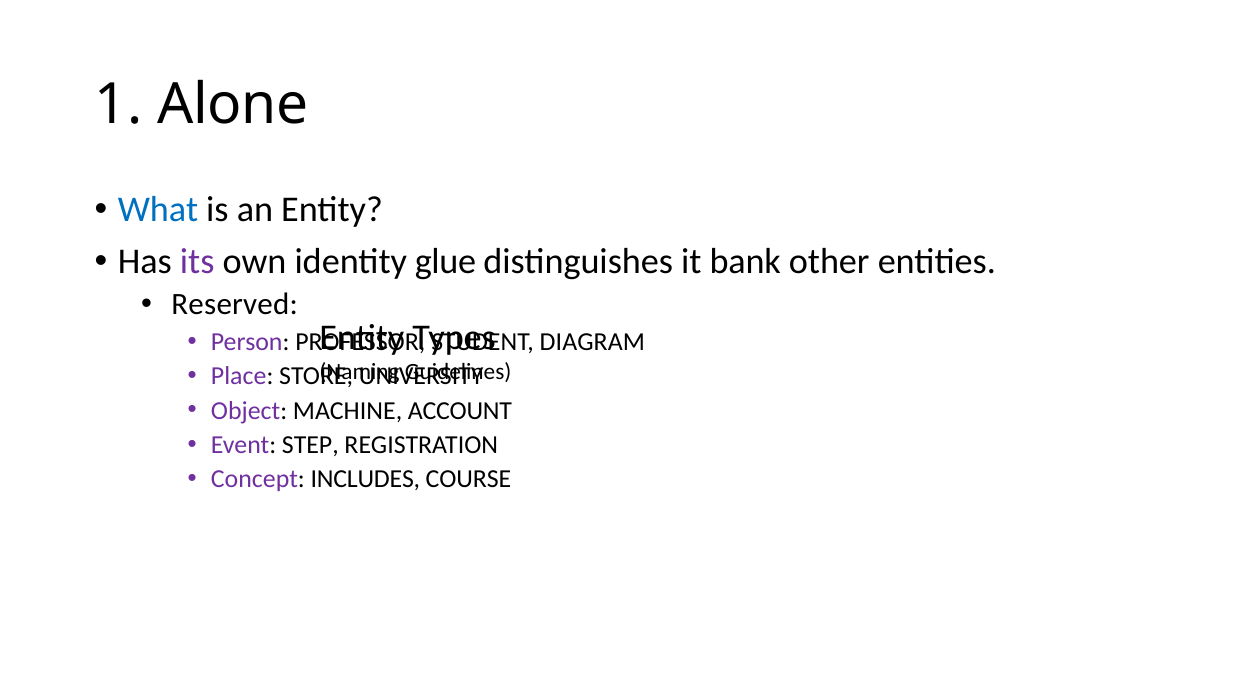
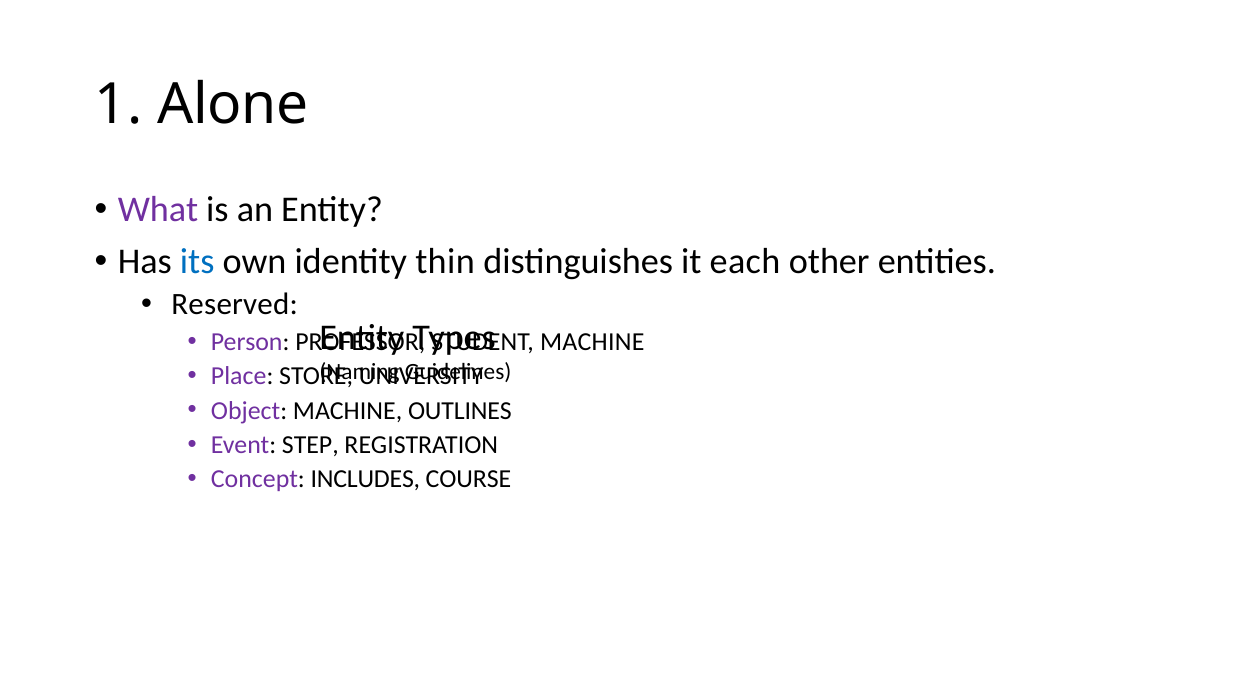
What colour: blue -> purple
its colour: purple -> blue
glue: glue -> thin
bank: bank -> each
DIAGRAM at (592, 342): DIAGRAM -> MACHINE
ACCOUNT: ACCOUNT -> OUTLINES
